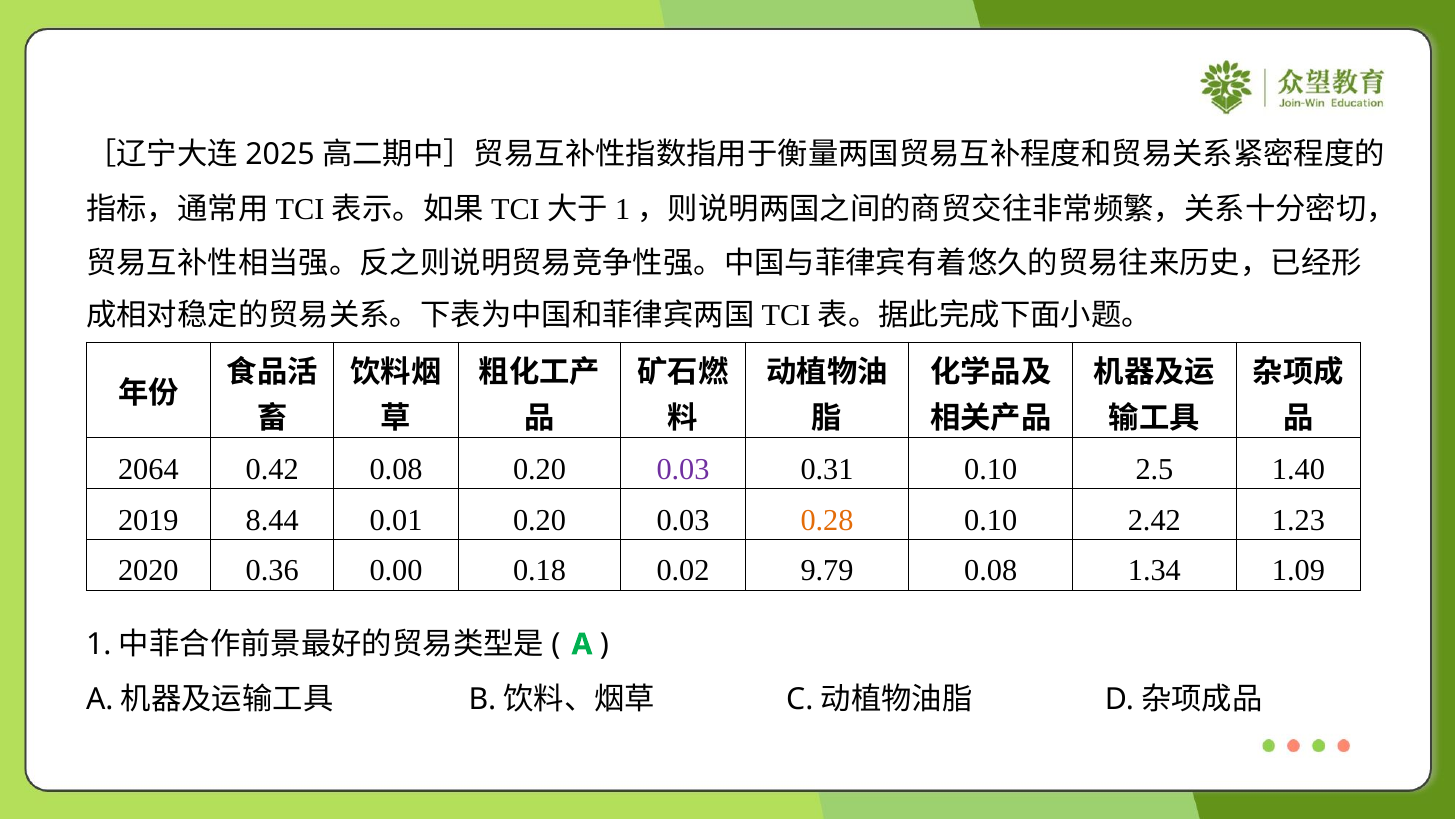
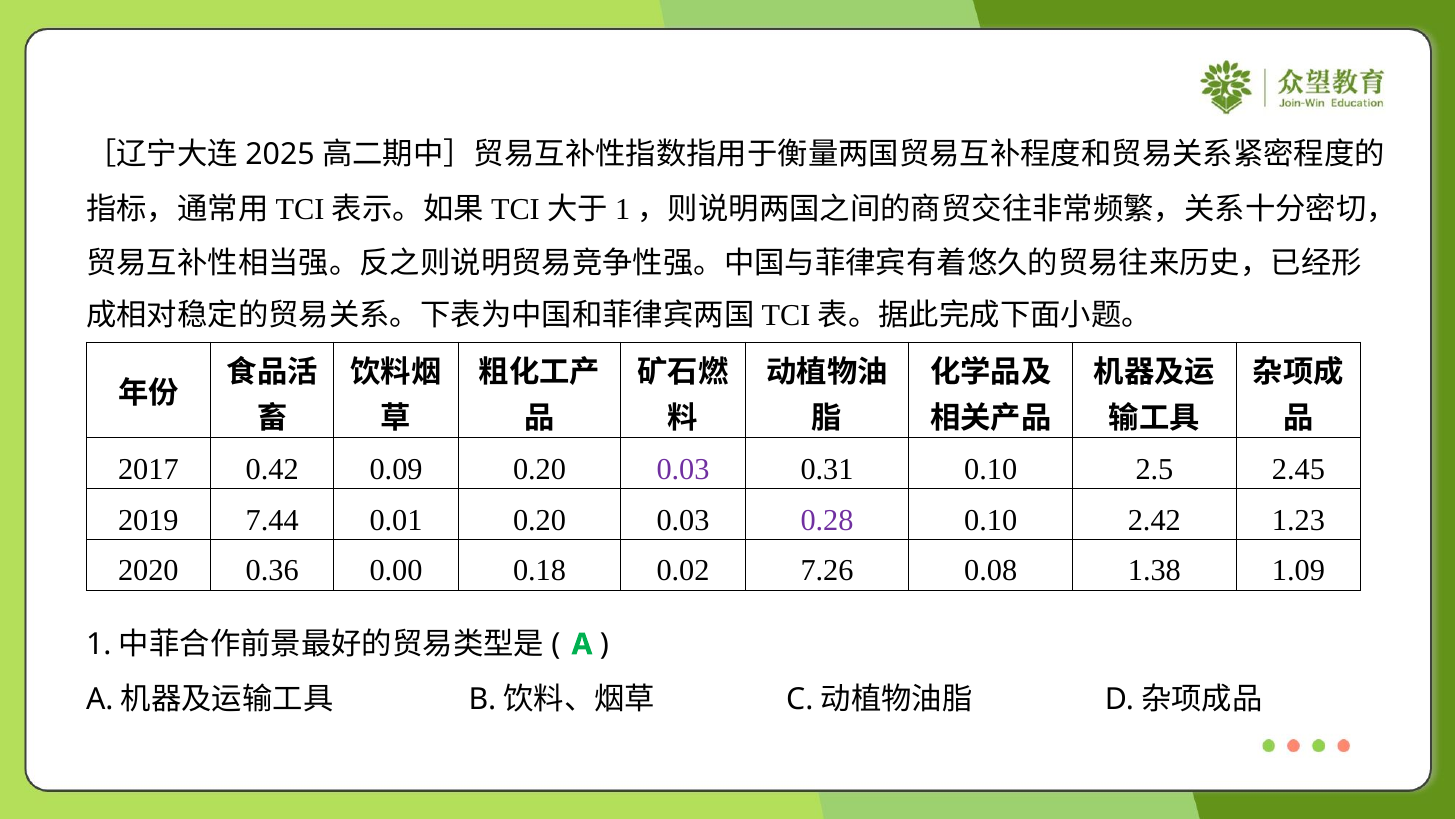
2064: 2064 -> 2017
0.42 0.08: 0.08 -> 0.09
1.40: 1.40 -> 2.45
8.44: 8.44 -> 7.44
0.28 colour: orange -> purple
9.79: 9.79 -> 7.26
1.34: 1.34 -> 1.38
